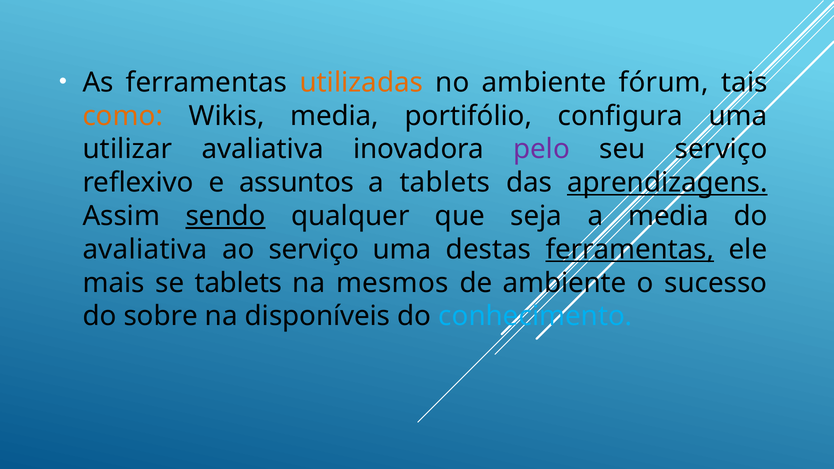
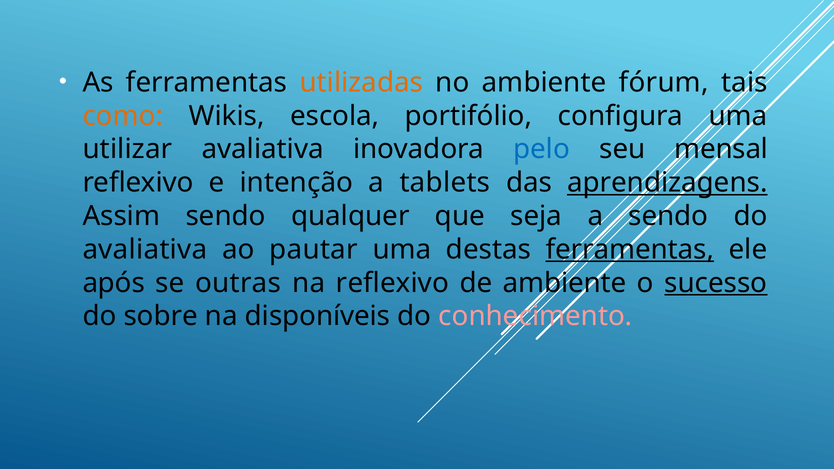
Wikis media: media -> escola
pelo colour: purple -> blue
seu serviço: serviço -> mensal
assuntos: assuntos -> intenção
sendo at (226, 216) underline: present -> none
a media: media -> sendo
ao serviço: serviço -> pautar
mais: mais -> após
se tablets: tablets -> outras
na mesmos: mesmos -> reflexivo
sucesso underline: none -> present
conhecimento colour: light blue -> pink
